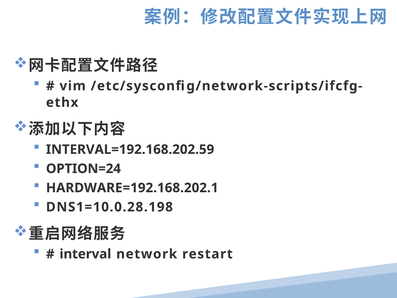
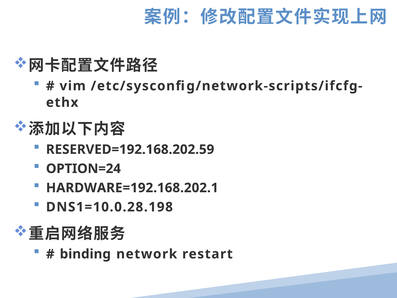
INTERVAL=192.168.202.59: INTERVAL=192.168.202.59 -> RESERVED=192.168.202.59
interval: interval -> binding
